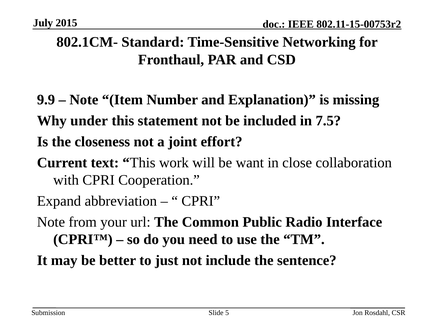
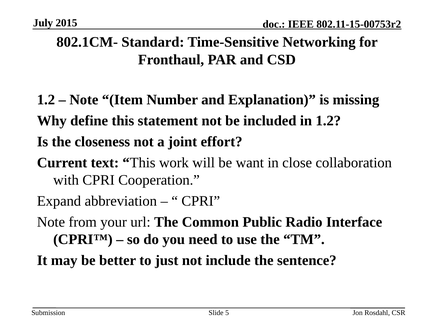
9.9 at (46, 99): 9.9 -> 1.2
under: under -> define
in 7.5: 7.5 -> 1.2
